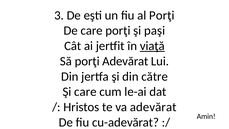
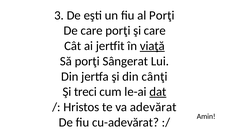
şi paşi: paşi -> care
porţi Adevărat: Adevărat -> Sângerat
către: către -> cânţi
Şi care: care -> treci
dat underline: none -> present
